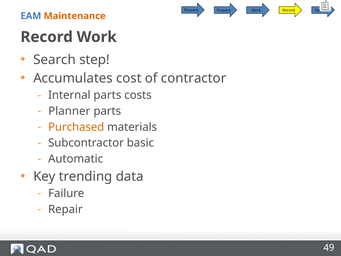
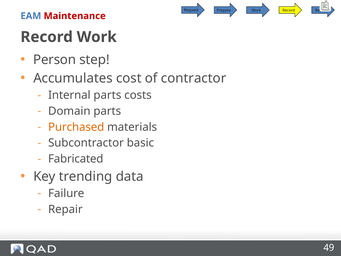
Maintenance colour: orange -> red
Search: Search -> Person
Planner: Planner -> Domain
Automatic: Automatic -> Fabricated
